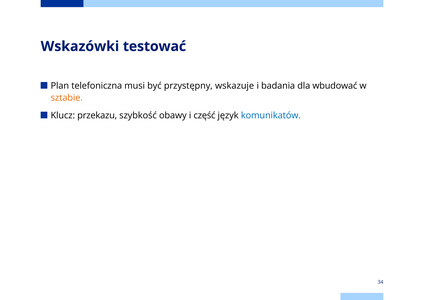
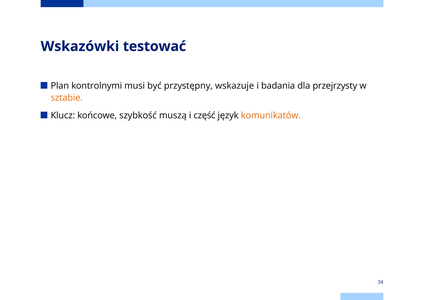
telefoniczna: telefoniczna -> kontrolnymi
wbudować: wbudować -> przejrzysty
przekazu: przekazu -> końcowe
obawy: obawy -> muszą
komunikatów colour: blue -> orange
